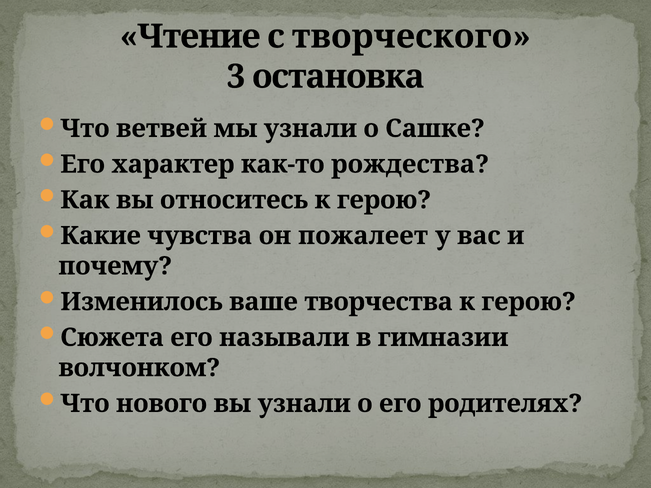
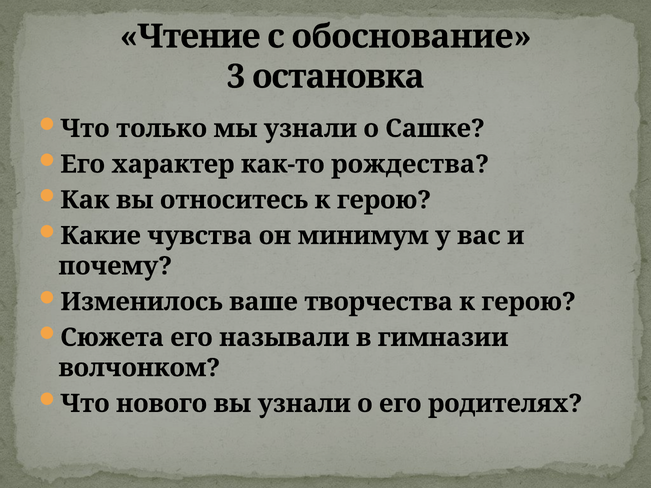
творческого: творческого -> обоснование
ветвей: ветвей -> только
пожалеет: пожалеет -> минимум
